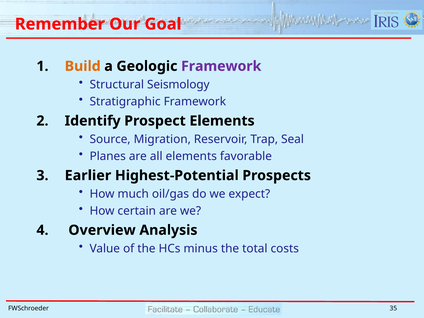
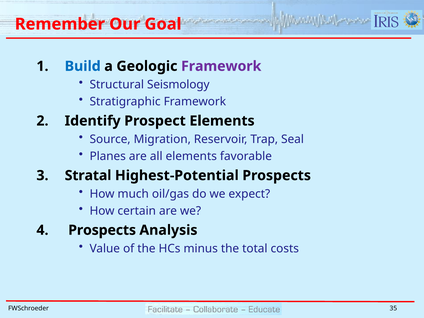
Build colour: orange -> blue
Earlier: Earlier -> Stratal
Overview at (102, 230): Overview -> Prospects
